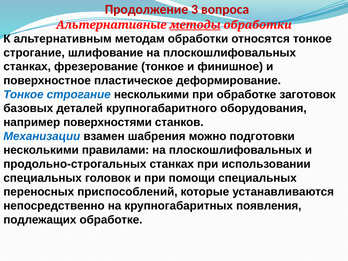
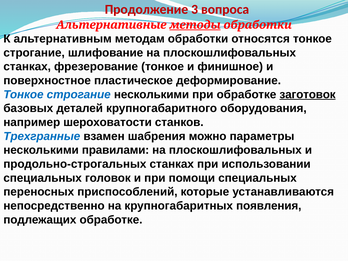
заготовок underline: none -> present
поверхностями: поверхностями -> шероховатости
Механизации: Механизации -> Трехгранные
подготовки: подготовки -> параметры
